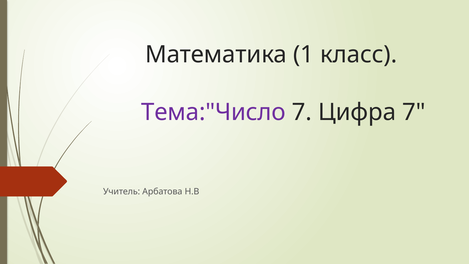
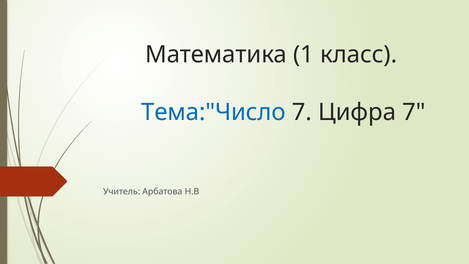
Тема:"Число colour: purple -> blue
